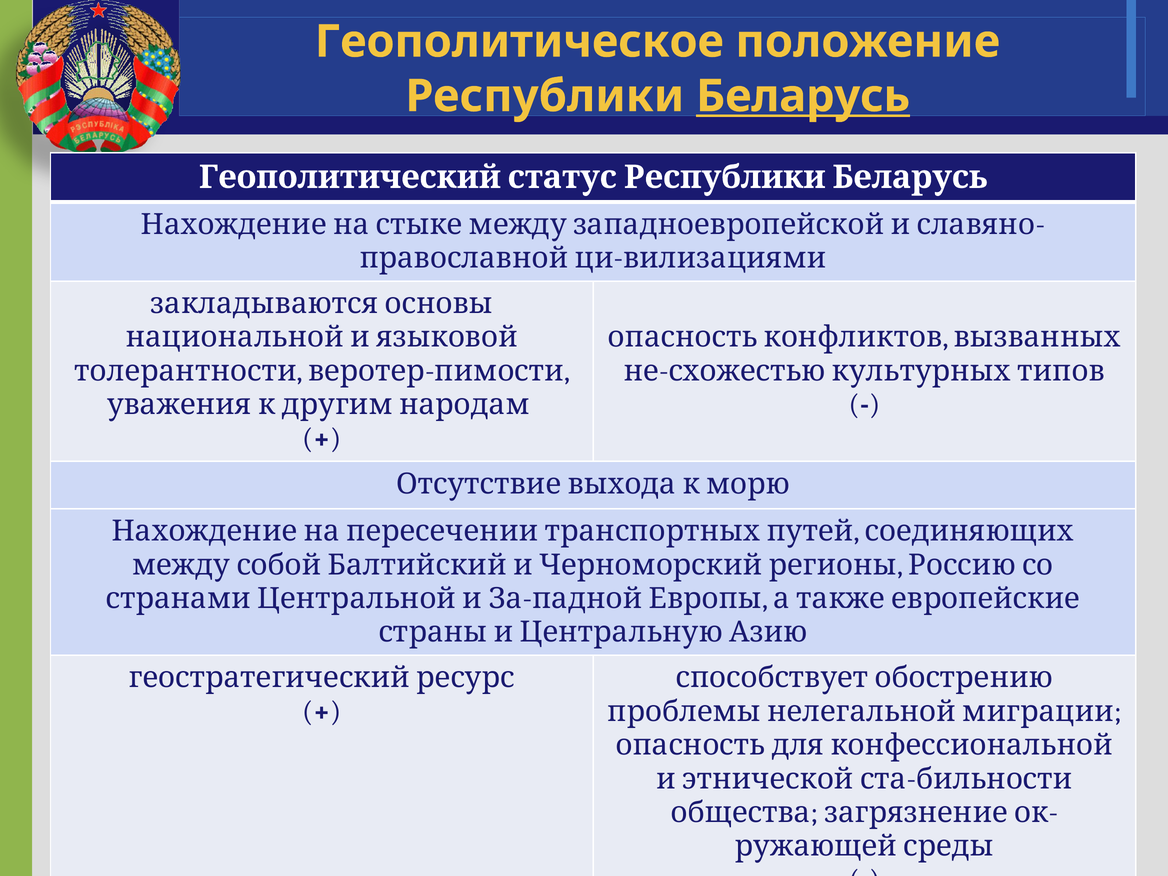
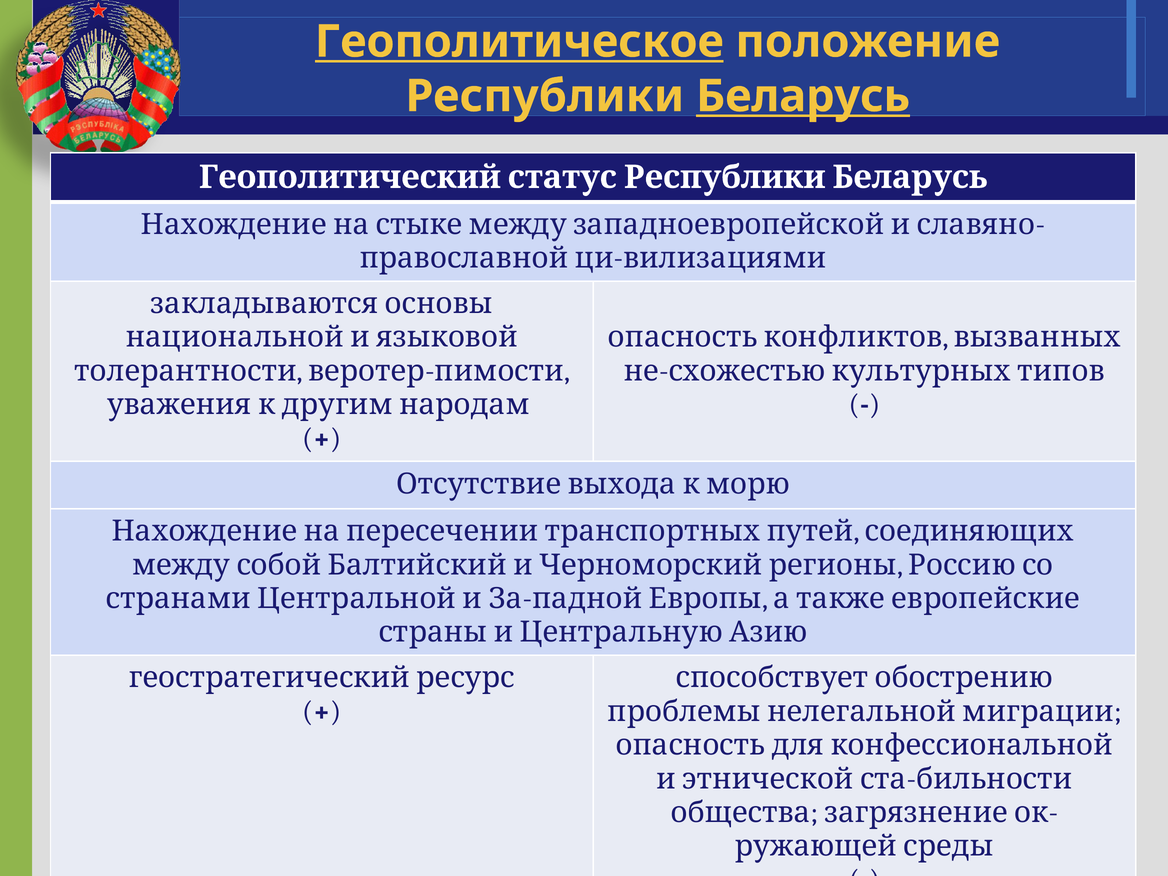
Геополитическое underline: none -> present
